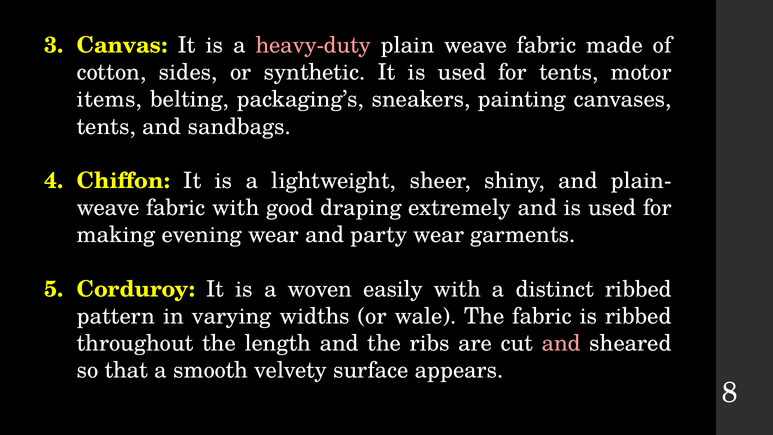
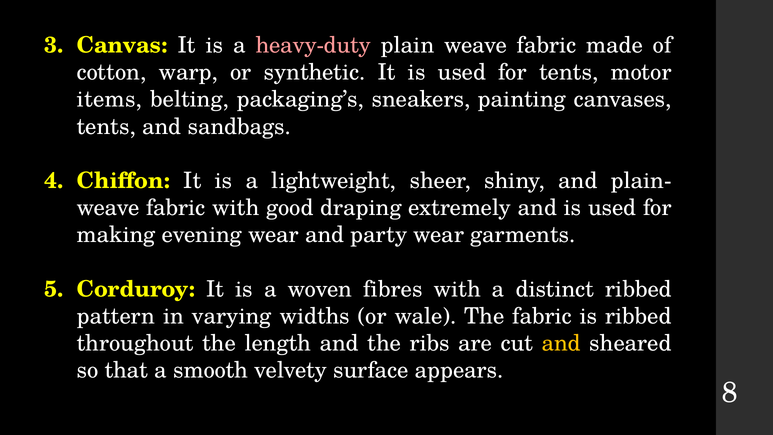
sides: sides -> warp
easily: easily -> fibres
and at (561, 343) colour: pink -> yellow
